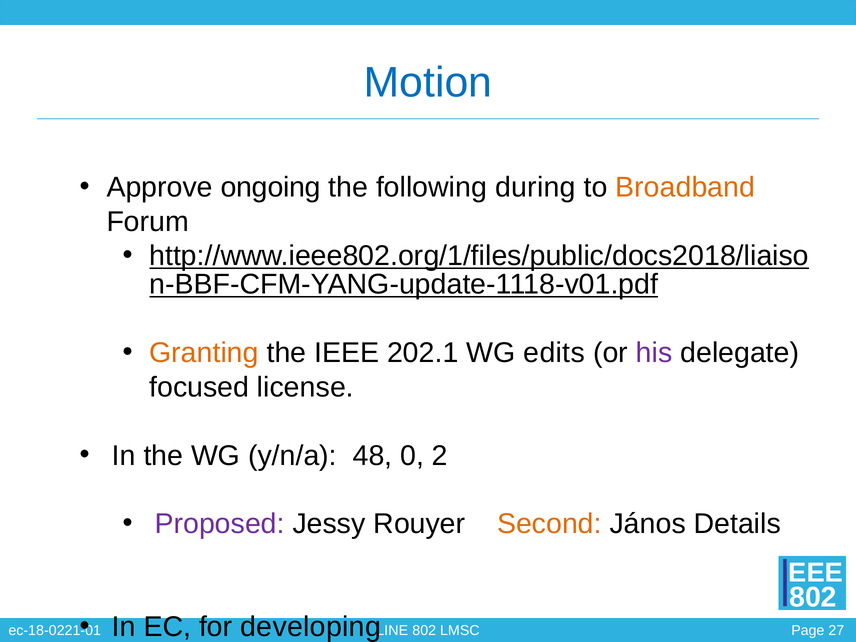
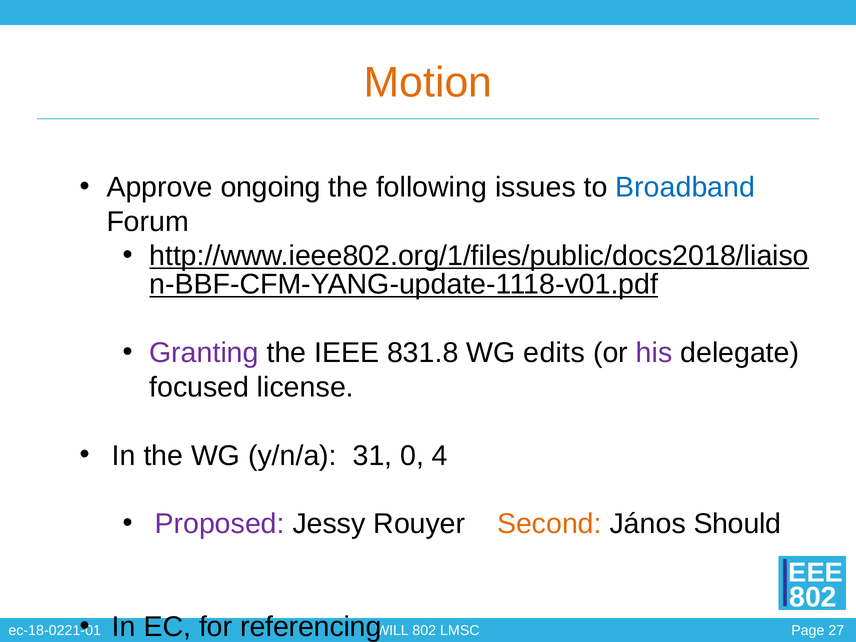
Motion colour: blue -> orange
during: during -> issues
Broadband colour: orange -> blue
Granting colour: orange -> purple
202.1: 202.1 -> 831.8
48: 48 -> 31
2: 2 -> 4
Details: Details -> Should
developing: developing -> referencing
LINE: LINE -> WILL
